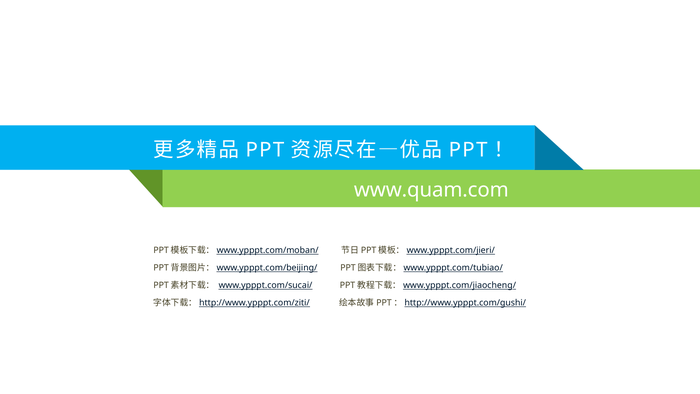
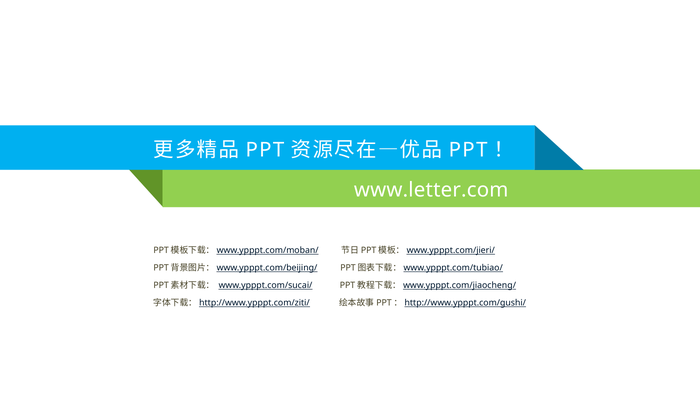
www.quam.com: www.quam.com -> www.letter.com
